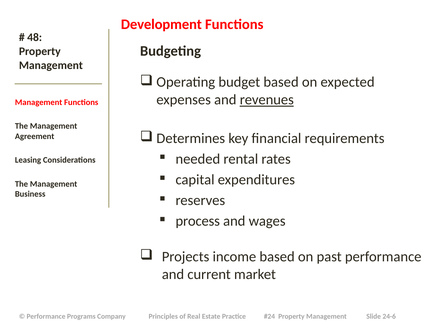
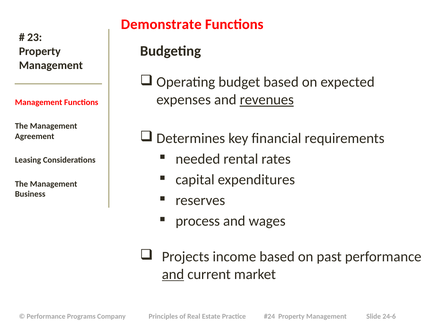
Development: Development -> Demonstrate
48: 48 -> 23
and at (173, 274) underline: none -> present
